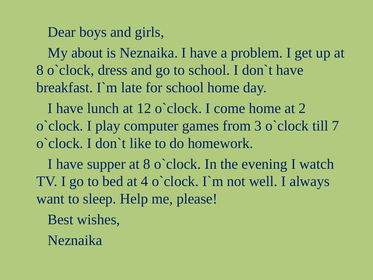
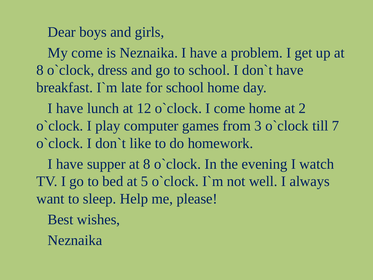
My about: about -> come
4: 4 -> 5
